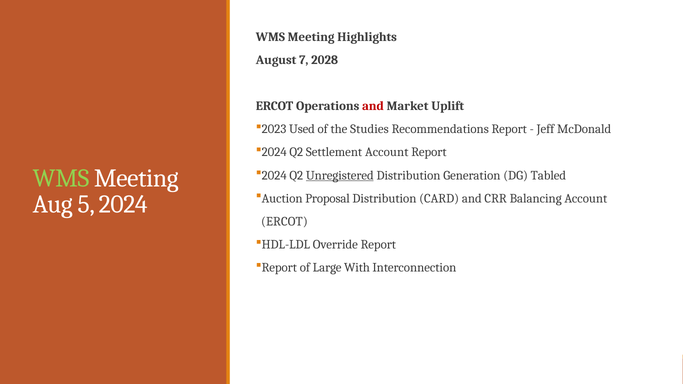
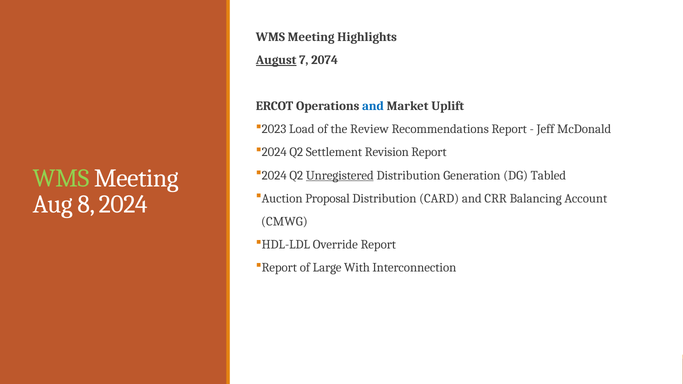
August underline: none -> present
2028: 2028 -> 2074
and at (373, 106) colour: red -> blue
Used: Used -> Load
Studies: Studies -> Review
Settlement Account: Account -> Revision
5: 5 -> 8
ERCOT at (284, 221): ERCOT -> CMWG
